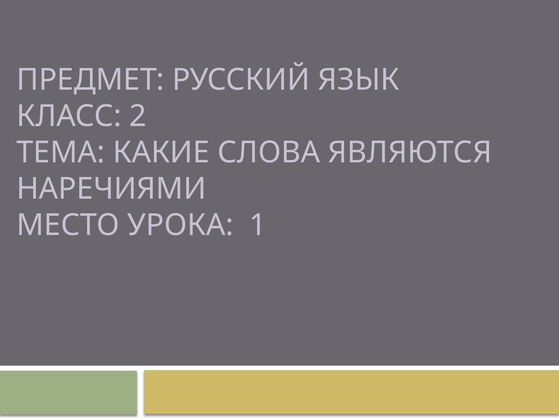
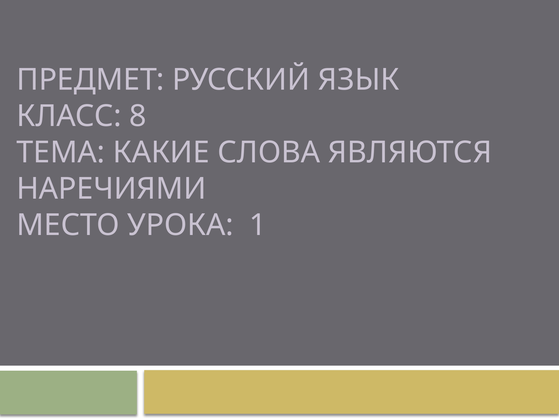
2: 2 -> 8
